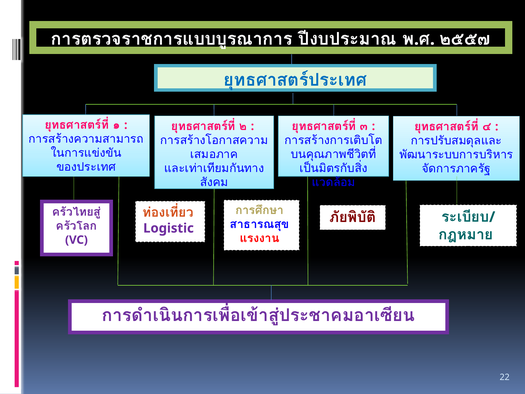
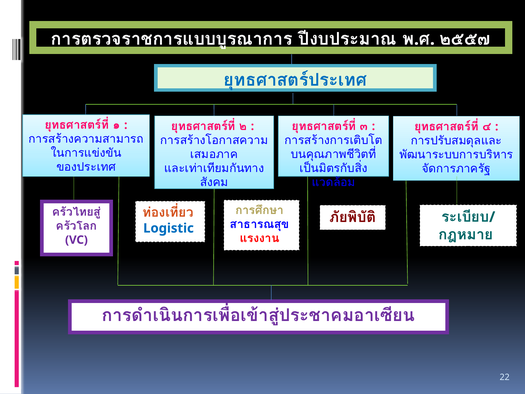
Logistic colour: purple -> blue
